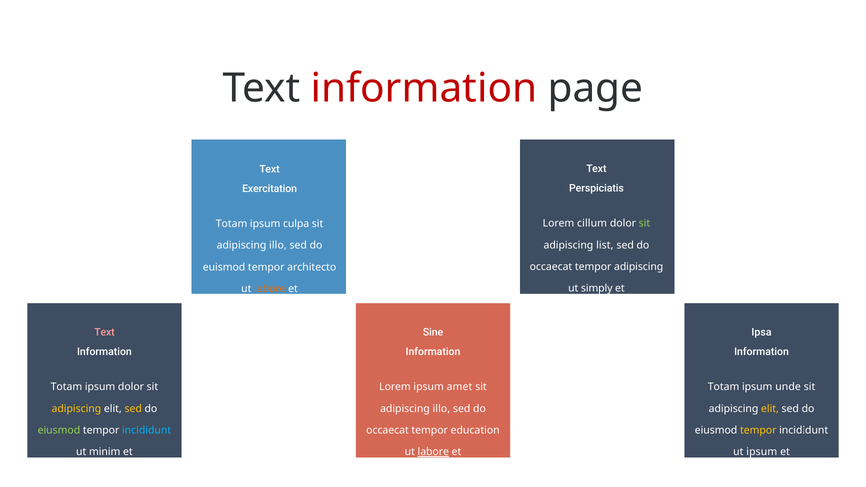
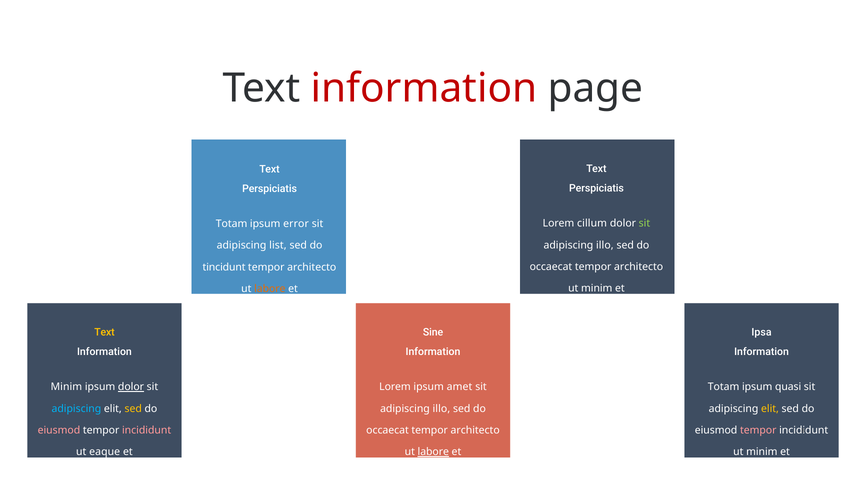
Exercitation at (270, 189): Exercitation -> Perspiciatis
culpa: culpa -> error
list at (605, 245): list -> illo
illo at (278, 245): illo -> list
adipiscing at (639, 267): adipiscing -> architecto
euismod: euismod -> tincidunt
simply at (597, 288): simply -> minim
Text at (105, 333) colour: pink -> yellow
Totam at (66, 387): Totam -> Minim
dolor at (131, 387) underline: none -> present
unde: unde -> quasi
adipiscing at (76, 409) colour: yellow -> light blue
eiusmod at (59, 430) colour: light green -> pink
incididunt at (147, 430) colour: light blue -> pink
education at (475, 430): education -> architecto
tempor at (758, 430) colour: yellow -> pink
minim: minim -> eaque
ipsum at (762, 452): ipsum -> minim
